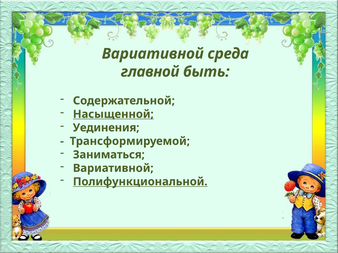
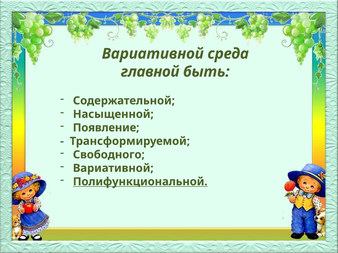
Насыщенной underline: present -> none
Уединения: Уединения -> Появление
Заниматься: Заниматься -> Свободного
